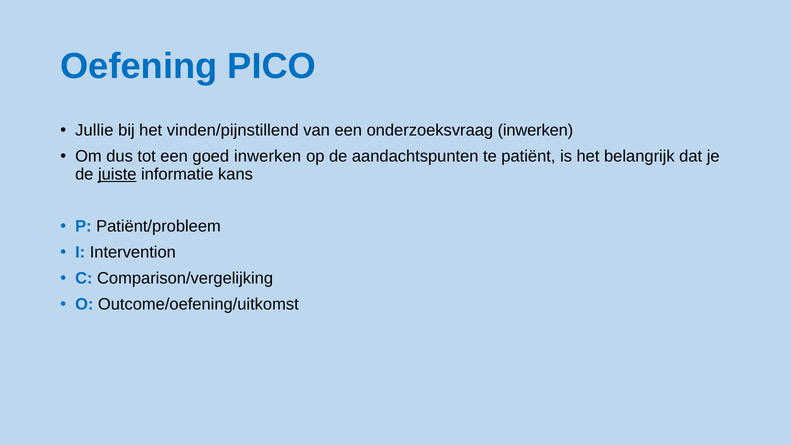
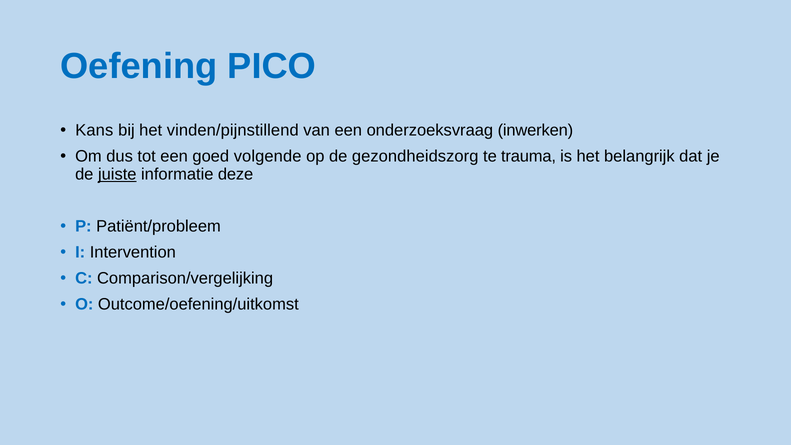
Jullie: Jullie -> Kans
goed inwerken: inwerken -> volgende
aandachtspunten: aandachtspunten -> gezondheidszorg
patiënt: patiënt -> trauma
kans: kans -> deze
